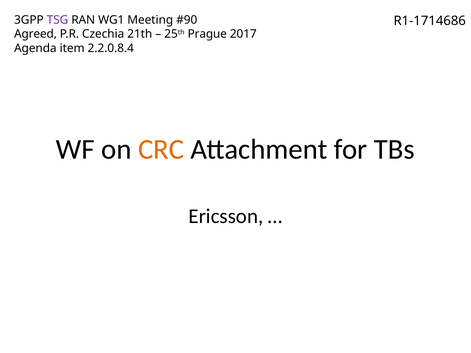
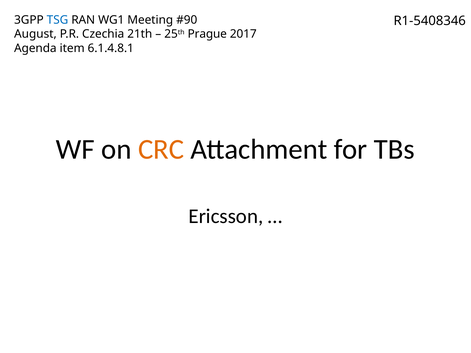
TSG colour: purple -> blue
R1-1714686: R1-1714686 -> R1-5408346
Agreed: Agreed -> August
2.2.0.8.4: 2.2.0.8.4 -> 6.1.4.8.1
